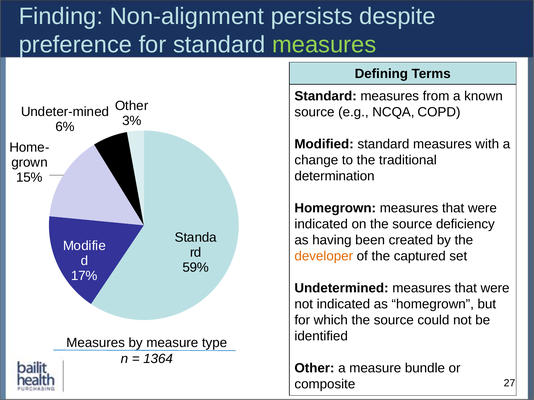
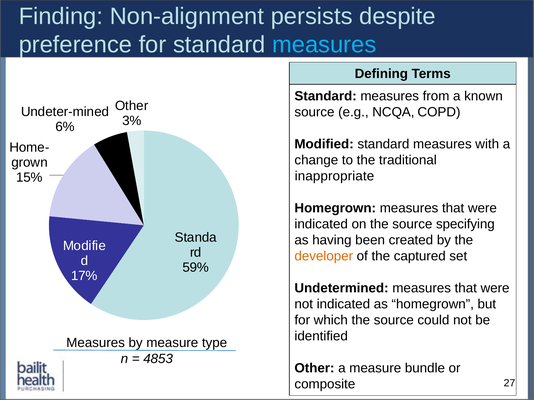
measures at (324, 45) colour: light green -> light blue
determination: determination -> inappropriate
deficiency: deficiency -> specifying
1364: 1364 -> 4853
